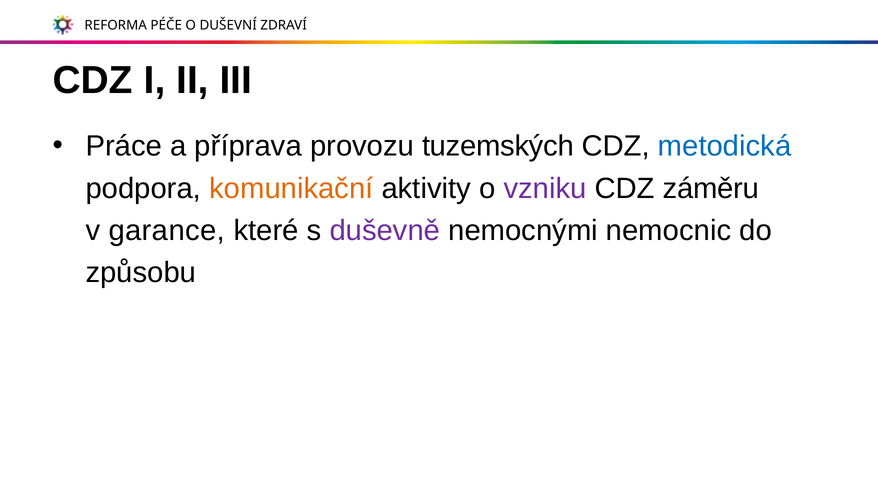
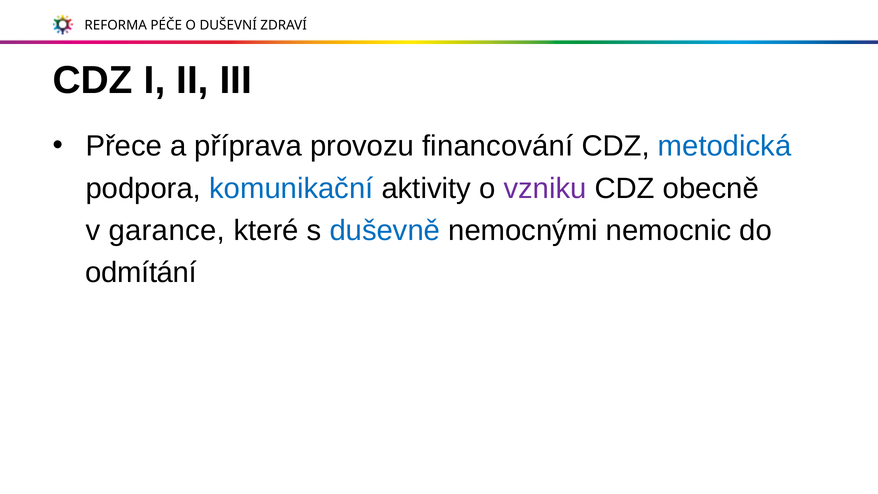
Práce: Práce -> Přece
tuzemských: tuzemských -> financování
komunikační colour: orange -> blue
záměru: záměru -> obecně
duševně colour: purple -> blue
způsobu: způsobu -> odmítání
